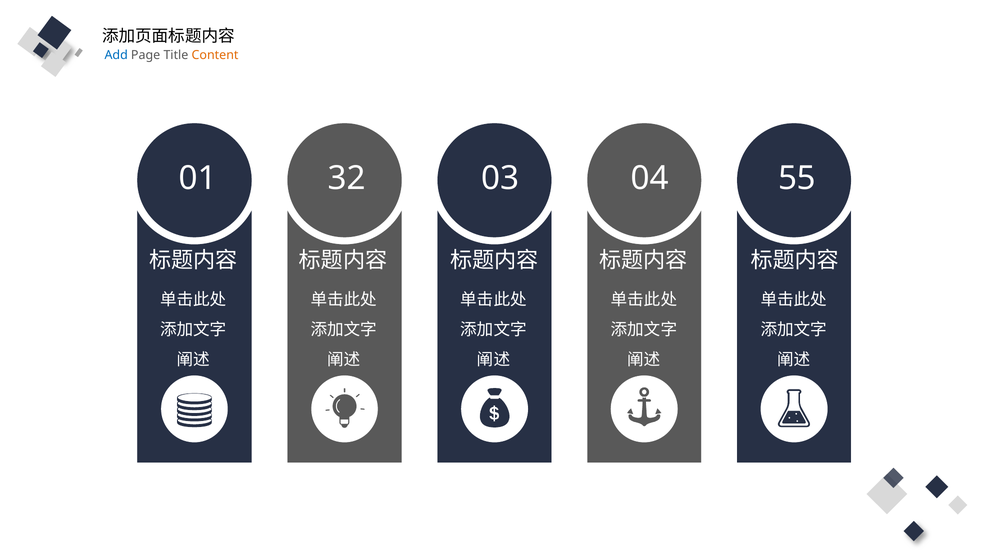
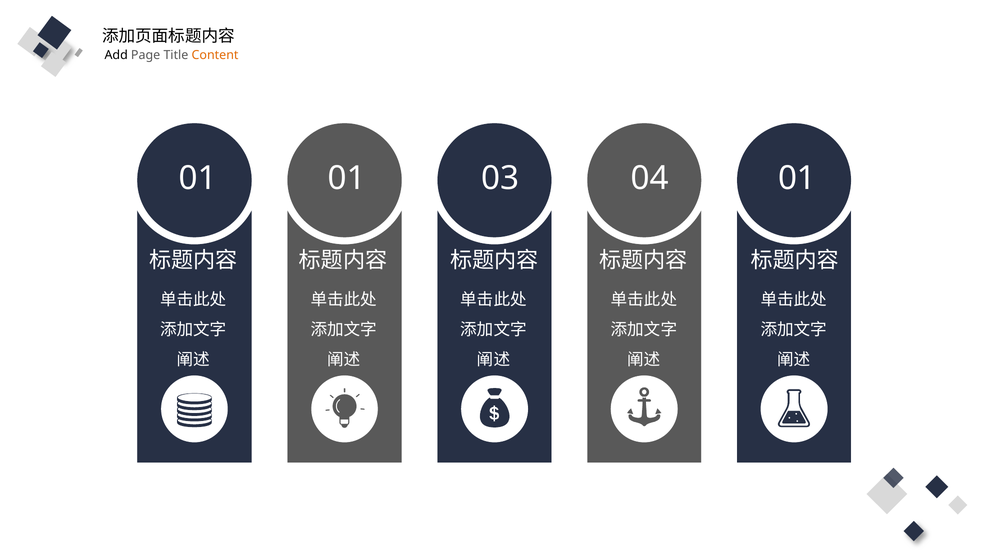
Add colour: blue -> black
01 32: 32 -> 01
04 55: 55 -> 01
